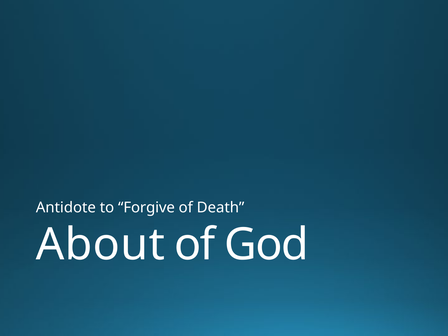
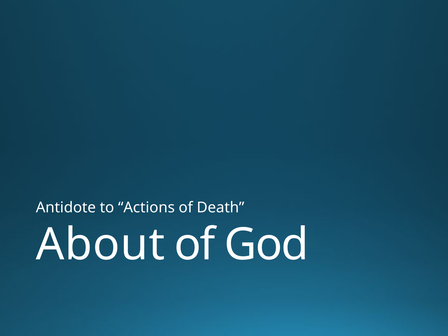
Forgive: Forgive -> Actions
